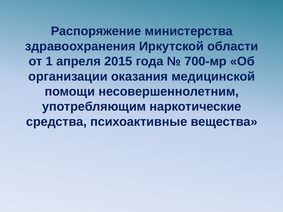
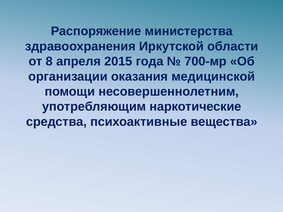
1: 1 -> 8
